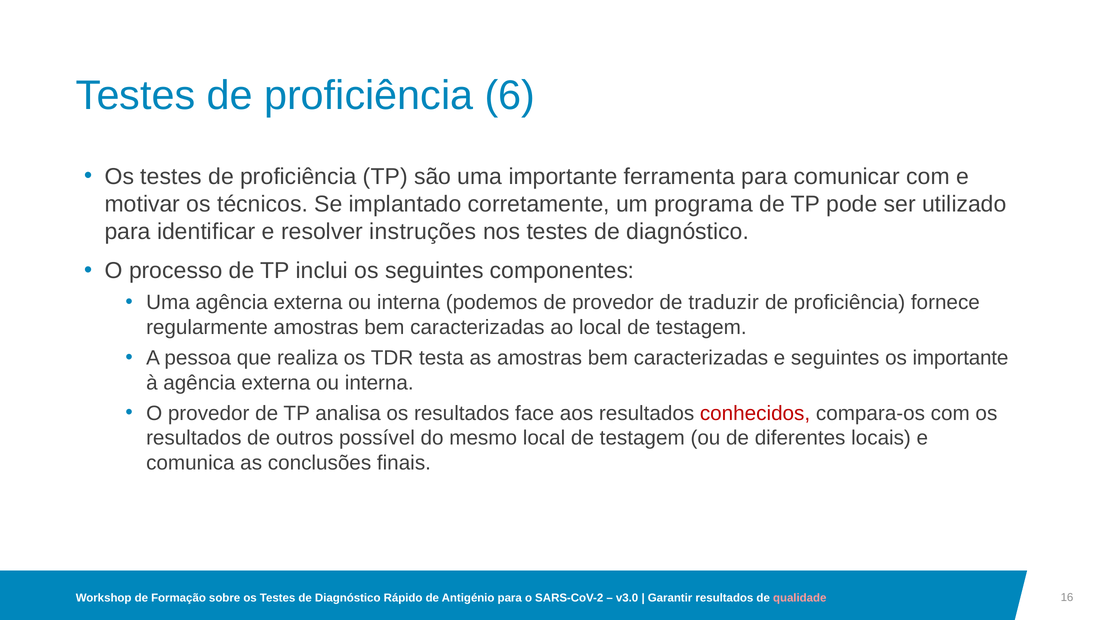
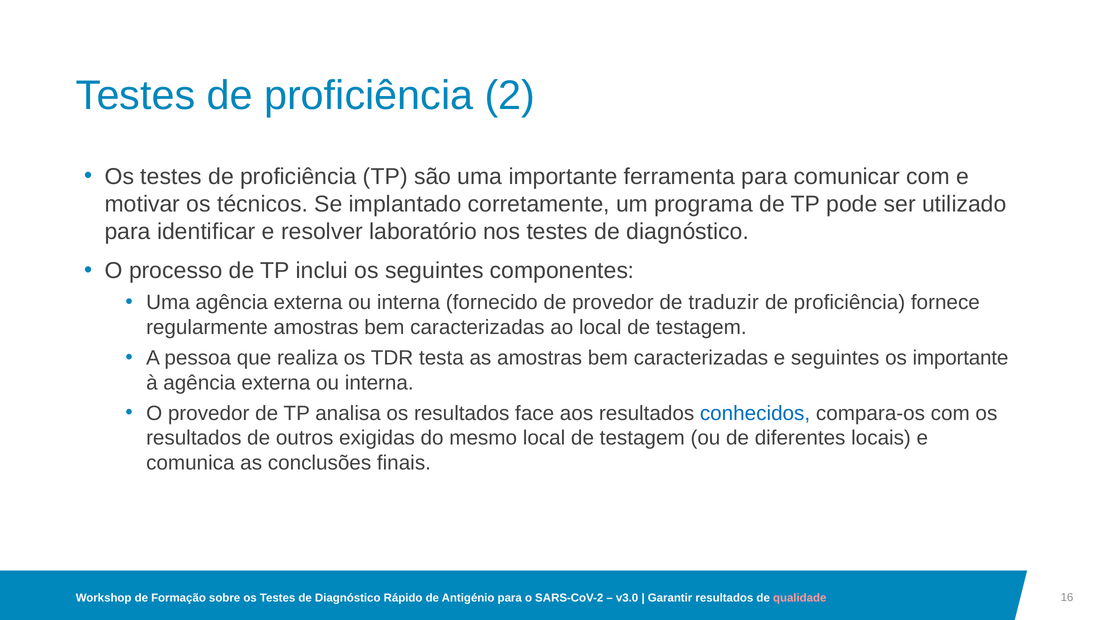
6: 6 -> 2
instruções: instruções -> laboratório
podemos: podemos -> fornecido
conhecidos colour: red -> blue
possível: possível -> exigidas
